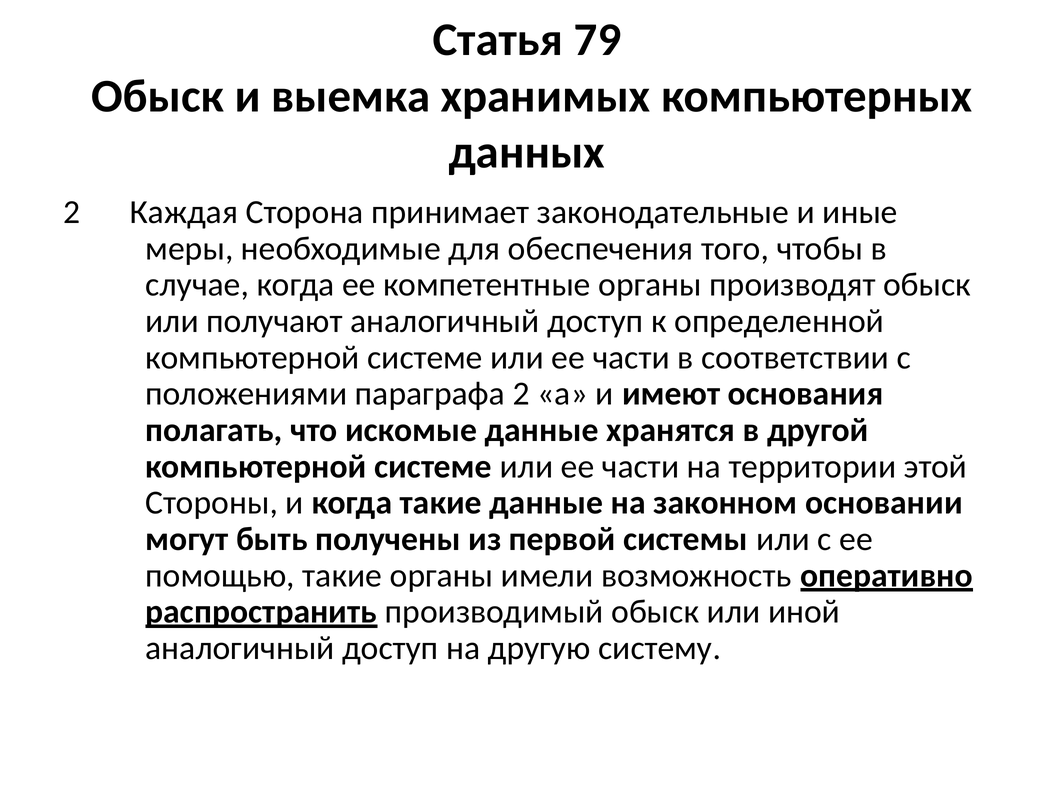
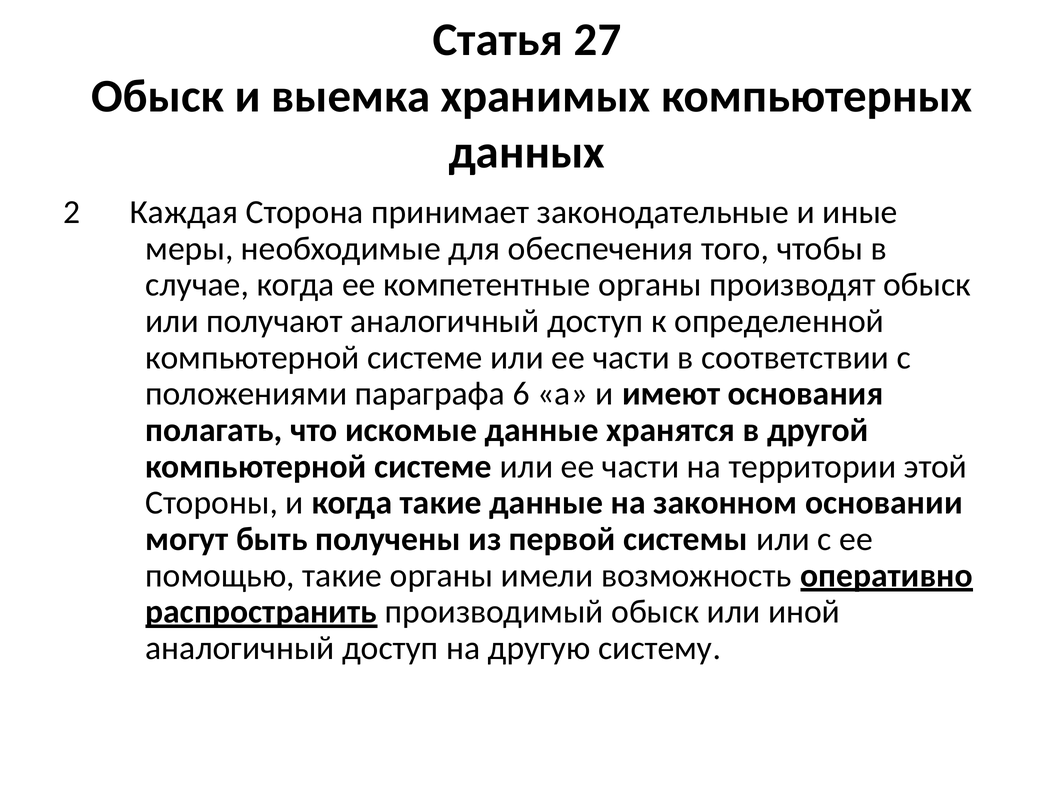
79: 79 -> 27
параграфа 2: 2 -> 6
